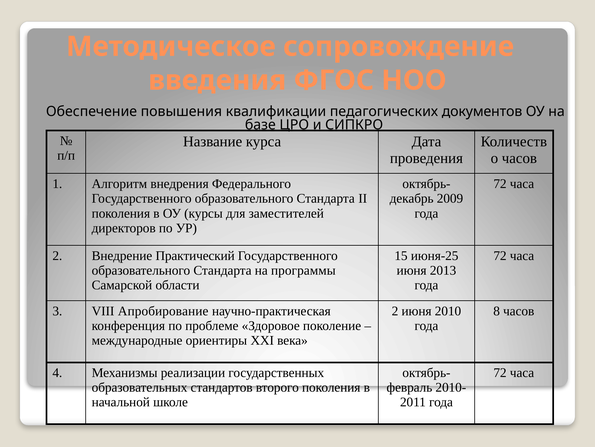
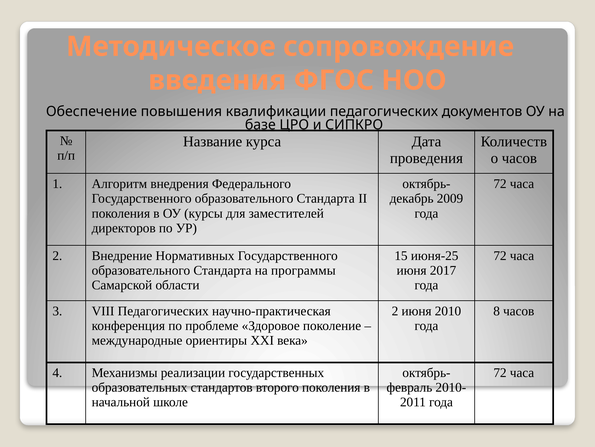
Практический: Практический -> Нормативных
2013: 2013 -> 2017
VIII Апробирование: Апробирование -> Педагогических
